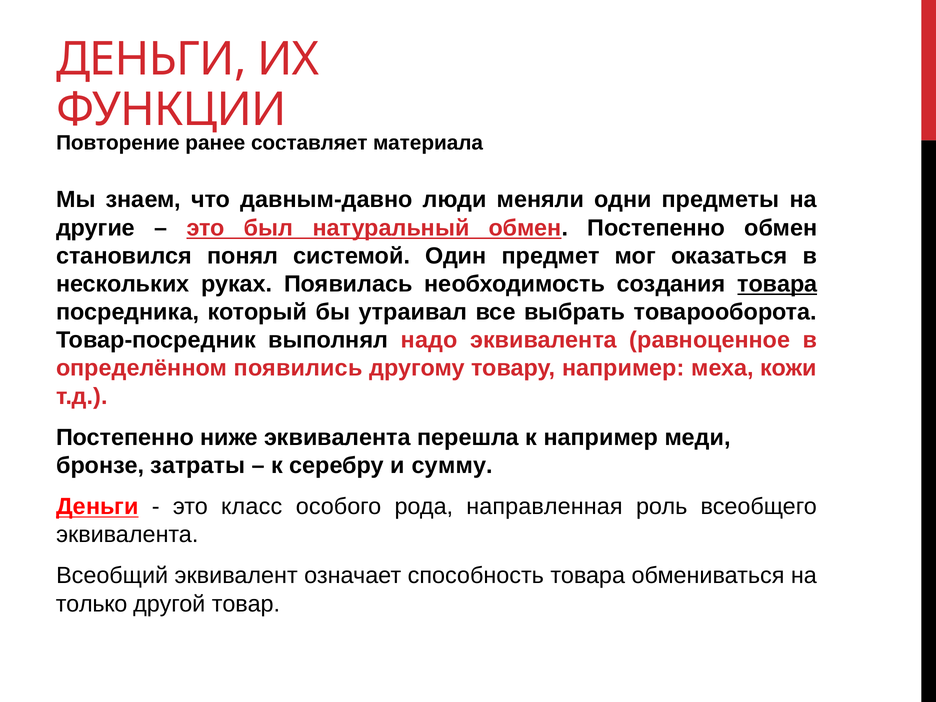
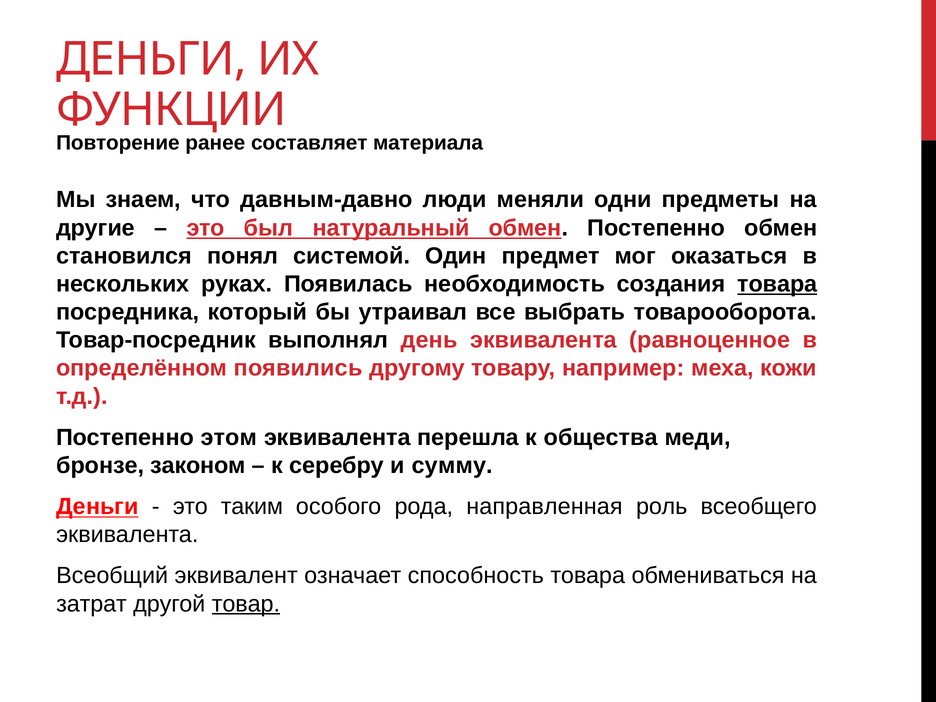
надо: надо -> день
ниже: ниже -> этом
к например: например -> общества
затраты: затраты -> законом
класс: класс -> таким
только: только -> затрат
товар underline: none -> present
